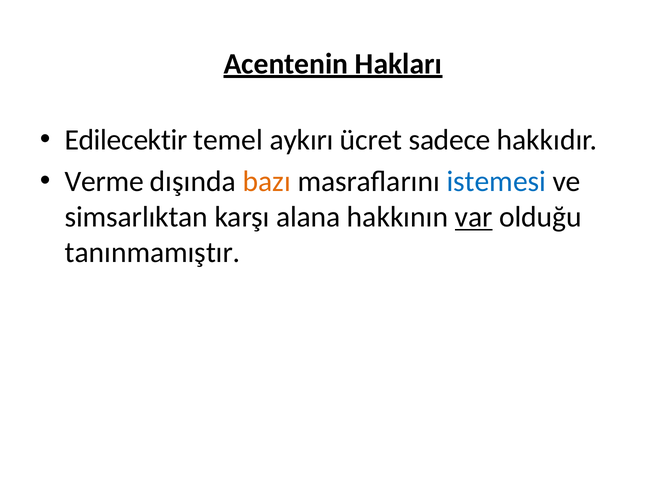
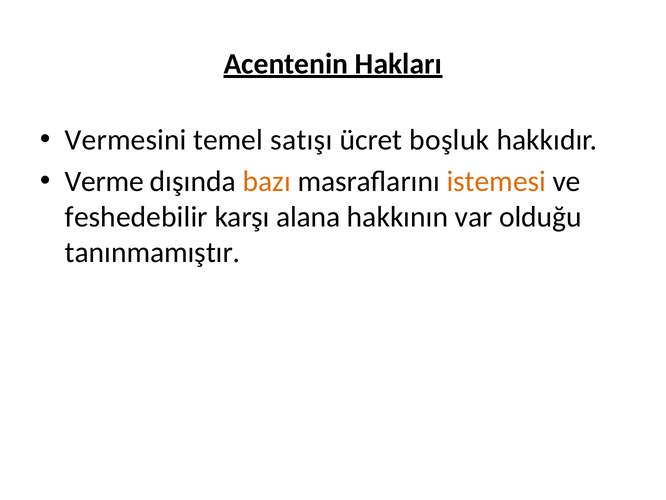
Edilecektir: Edilecektir -> Vermesini
aykırı: aykırı -> satışı
sadece: sadece -> boşluk
istemesi colour: blue -> orange
simsarlıktan: simsarlıktan -> feshedebilir
var underline: present -> none
